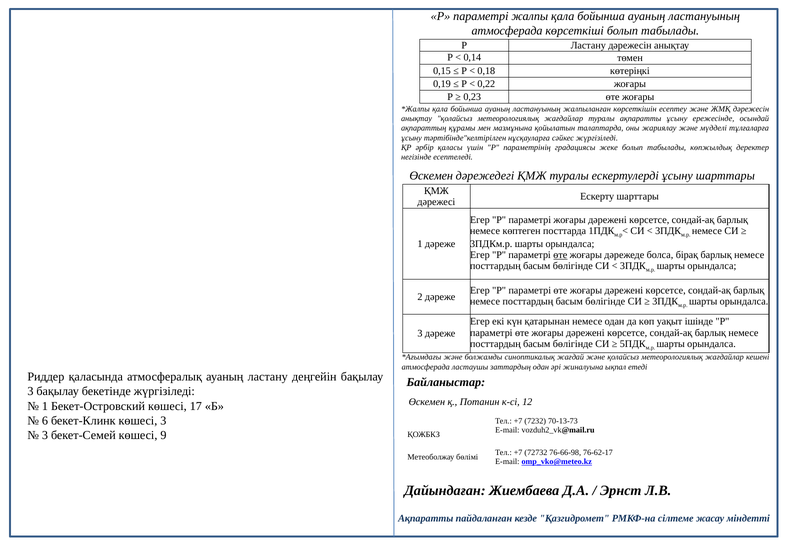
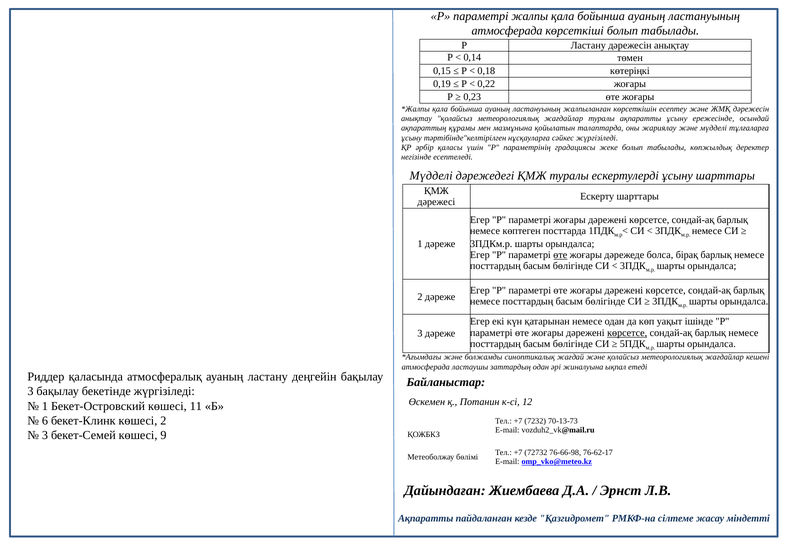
Өскемен at (431, 176): Өскемен -> Мүдделі
көрсетсе at (627, 332) underline: none -> present
17: 17 -> 11
көшесі 3: 3 -> 2
